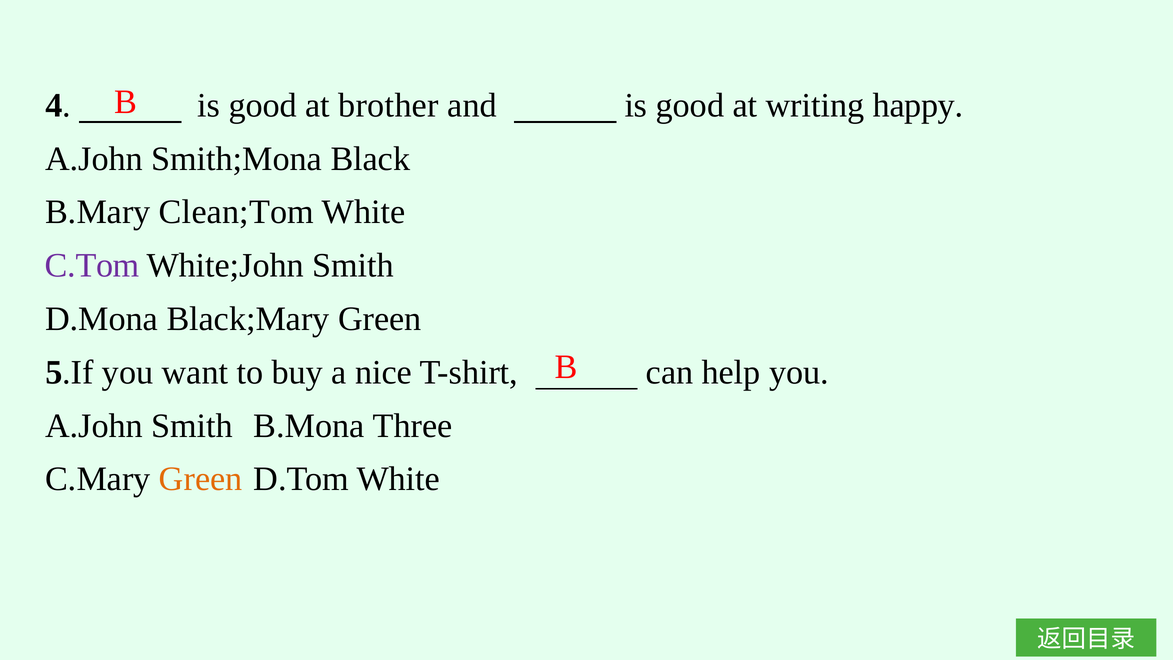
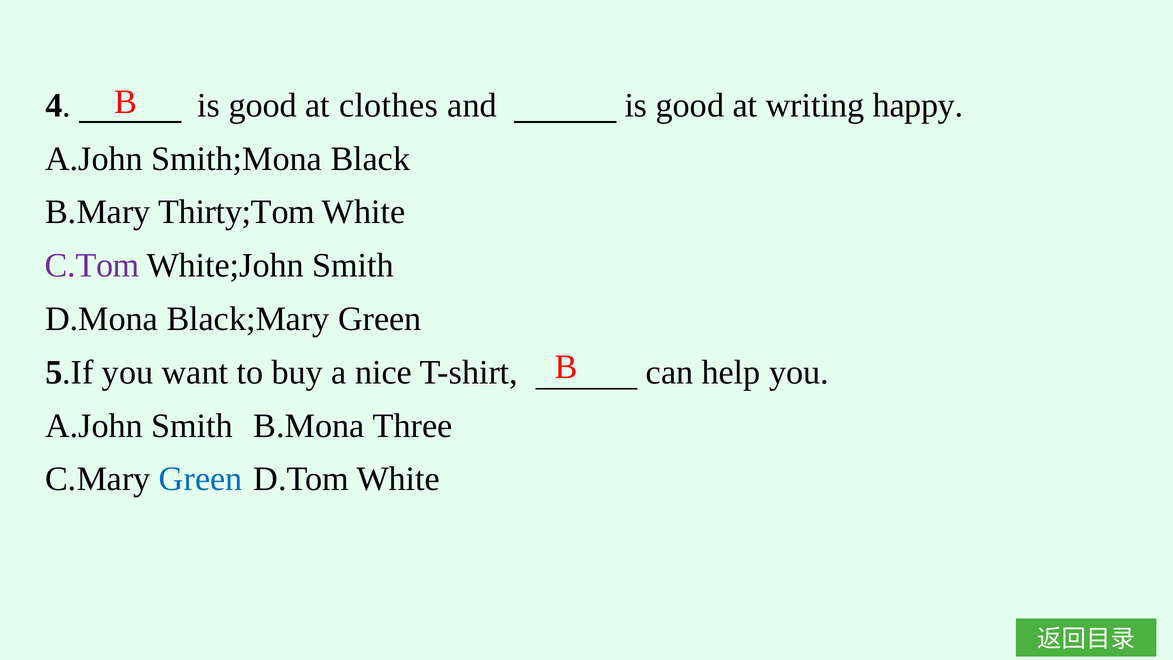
brother: brother -> clothes
Clean;Tom: Clean;Tom -> Thirty;Tom
Green at (201, 479) colour: orange -> blue
